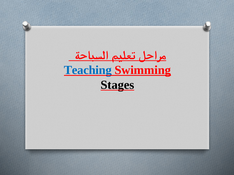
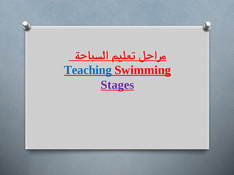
Stages colour: black -> purple
